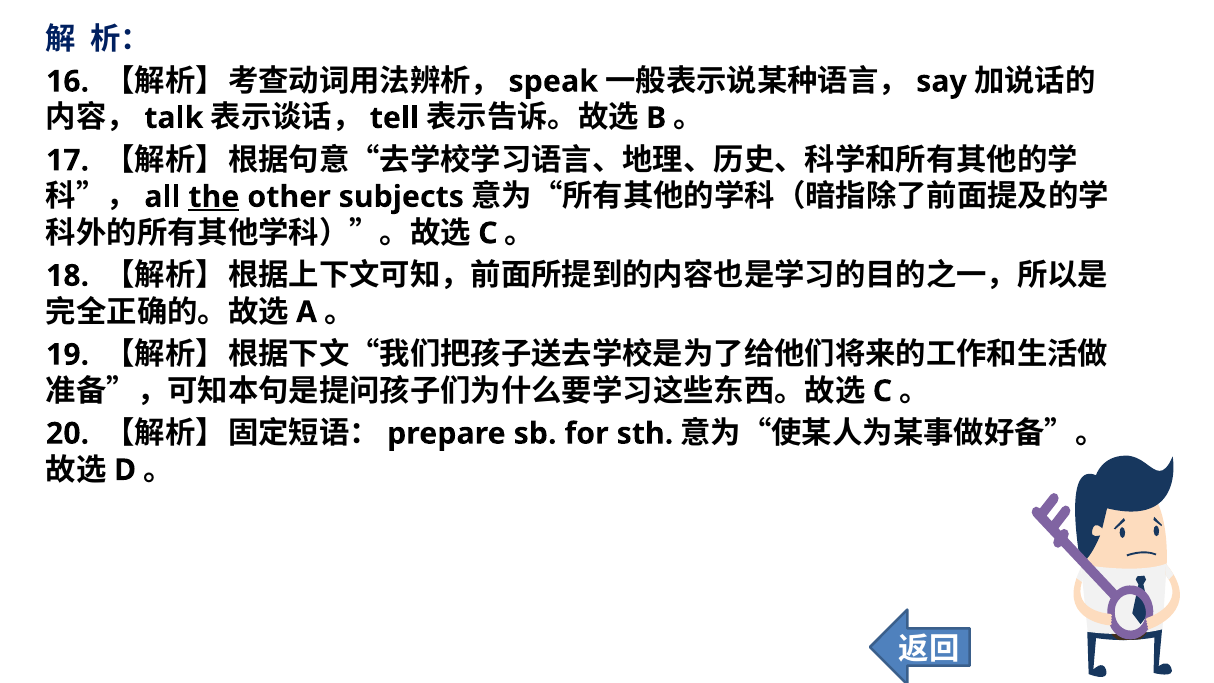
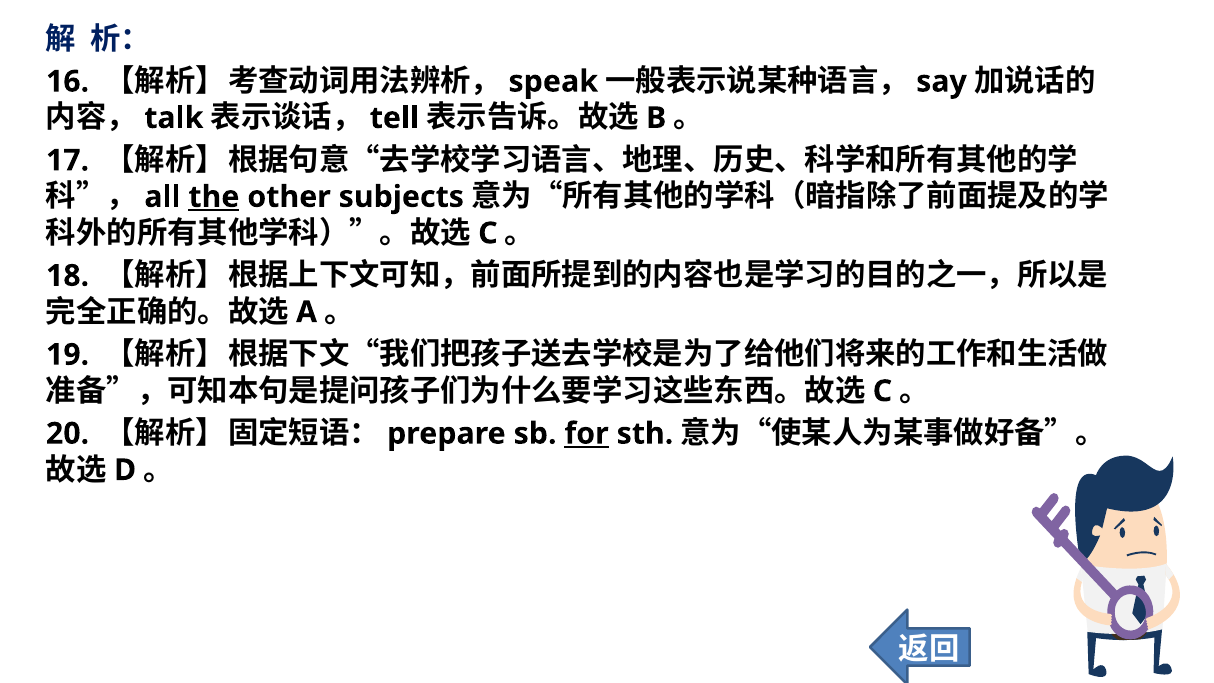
for underline: none -> present
